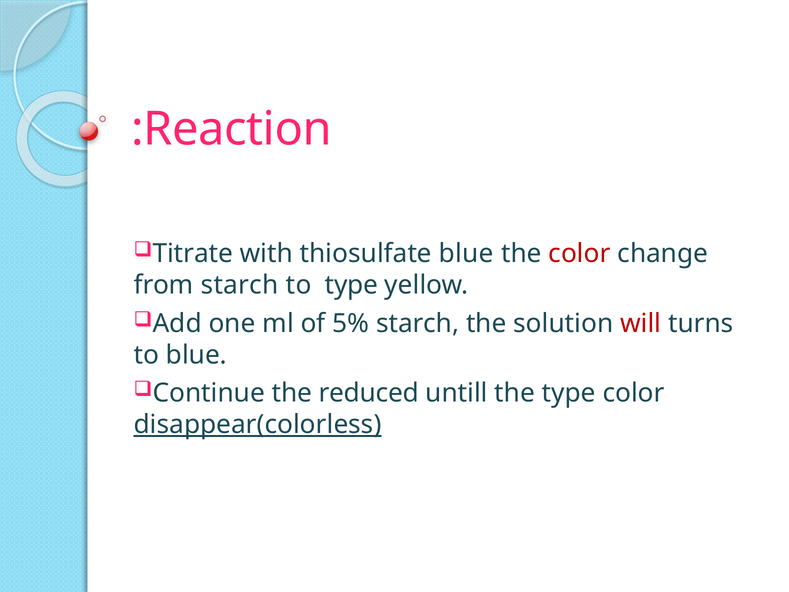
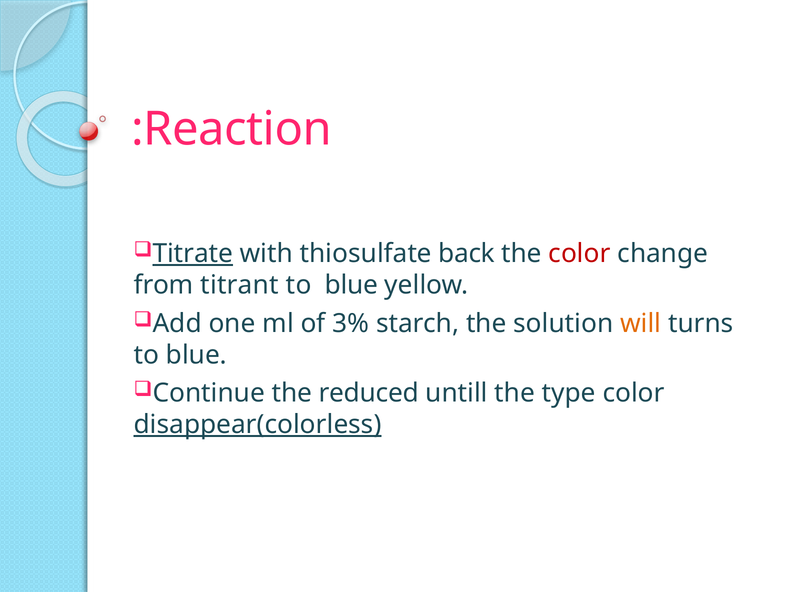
Titrate underline: none -> present
thiosulfate blue: blue -> back
from starch: starch -> titrant
type at (352, 285): type -> blue
5%: 5% -> 3%
will colour: red -> orange
